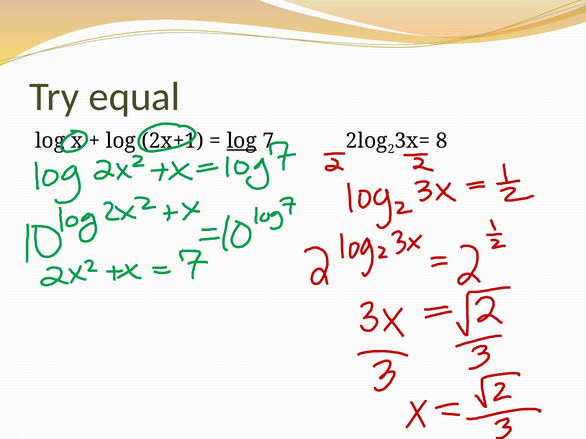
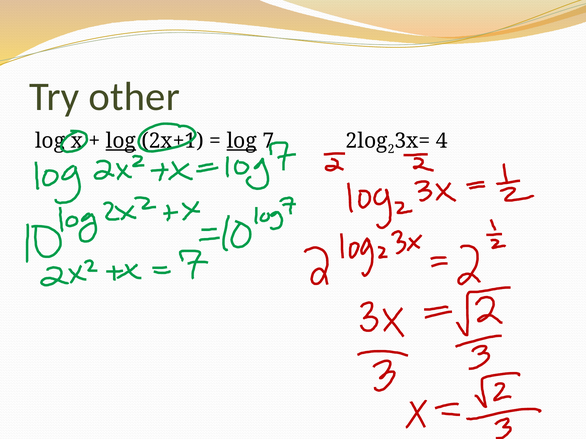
equal: equal -> other
log at (121, 141) underline: none -> present
8: 8 -> 4
